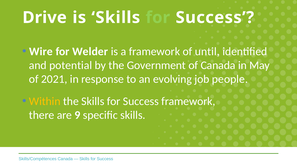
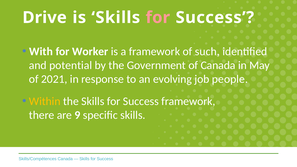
for at (158, 18) colour: light green -> pink
Wire: Wire -> With
Welder: Welder -> Worker
until: until -> such
